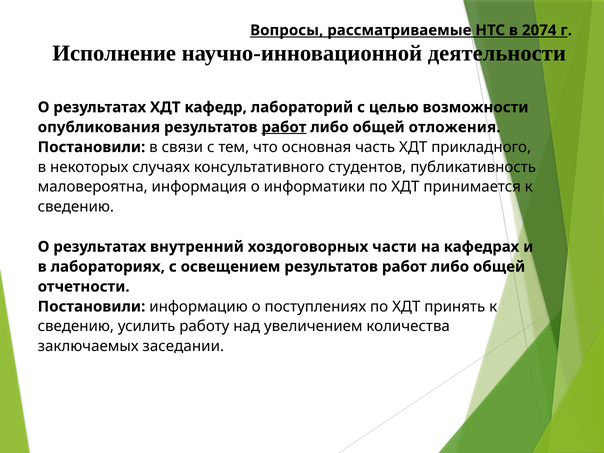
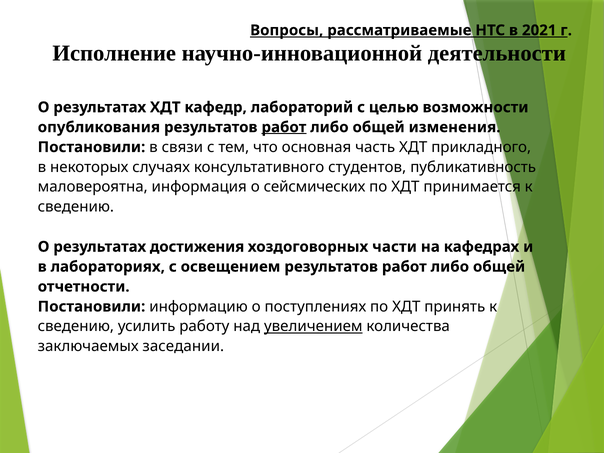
2074: 2074 -> 2021
отложения: отложения -> изменения
информатики: информатики -> сейсмических
внутренний: внутренний -> достижения
увеличением underline: none -> present
